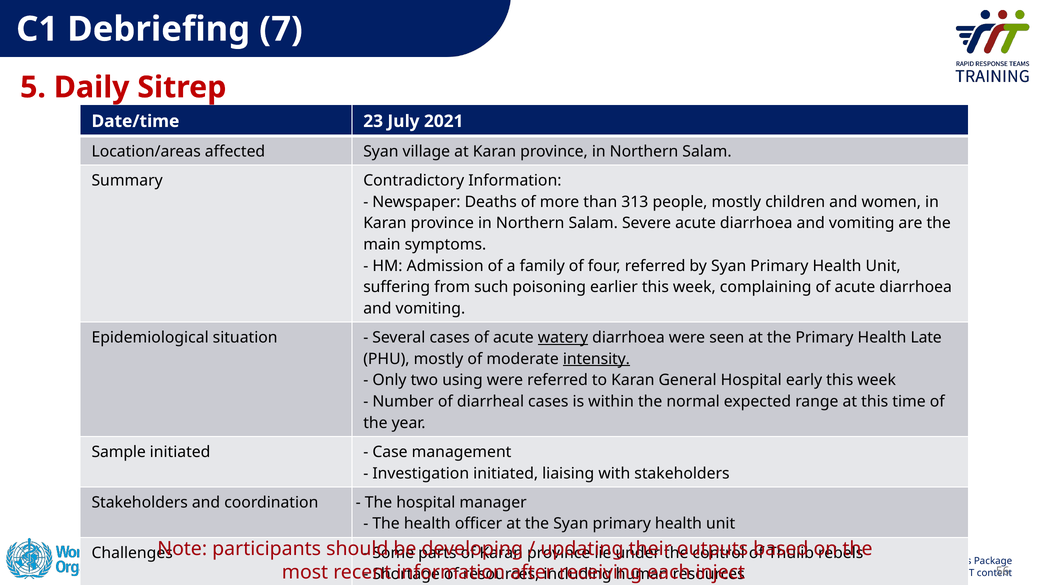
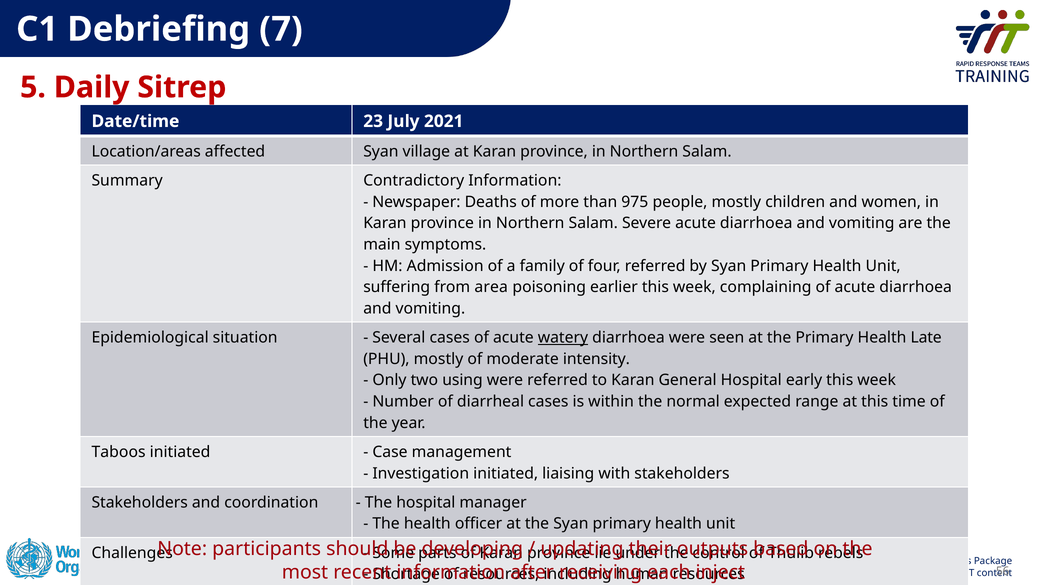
313: 313 -> 975
such: such -> area
intensity underline: present -> none
Sample: Sample -> Taboos
